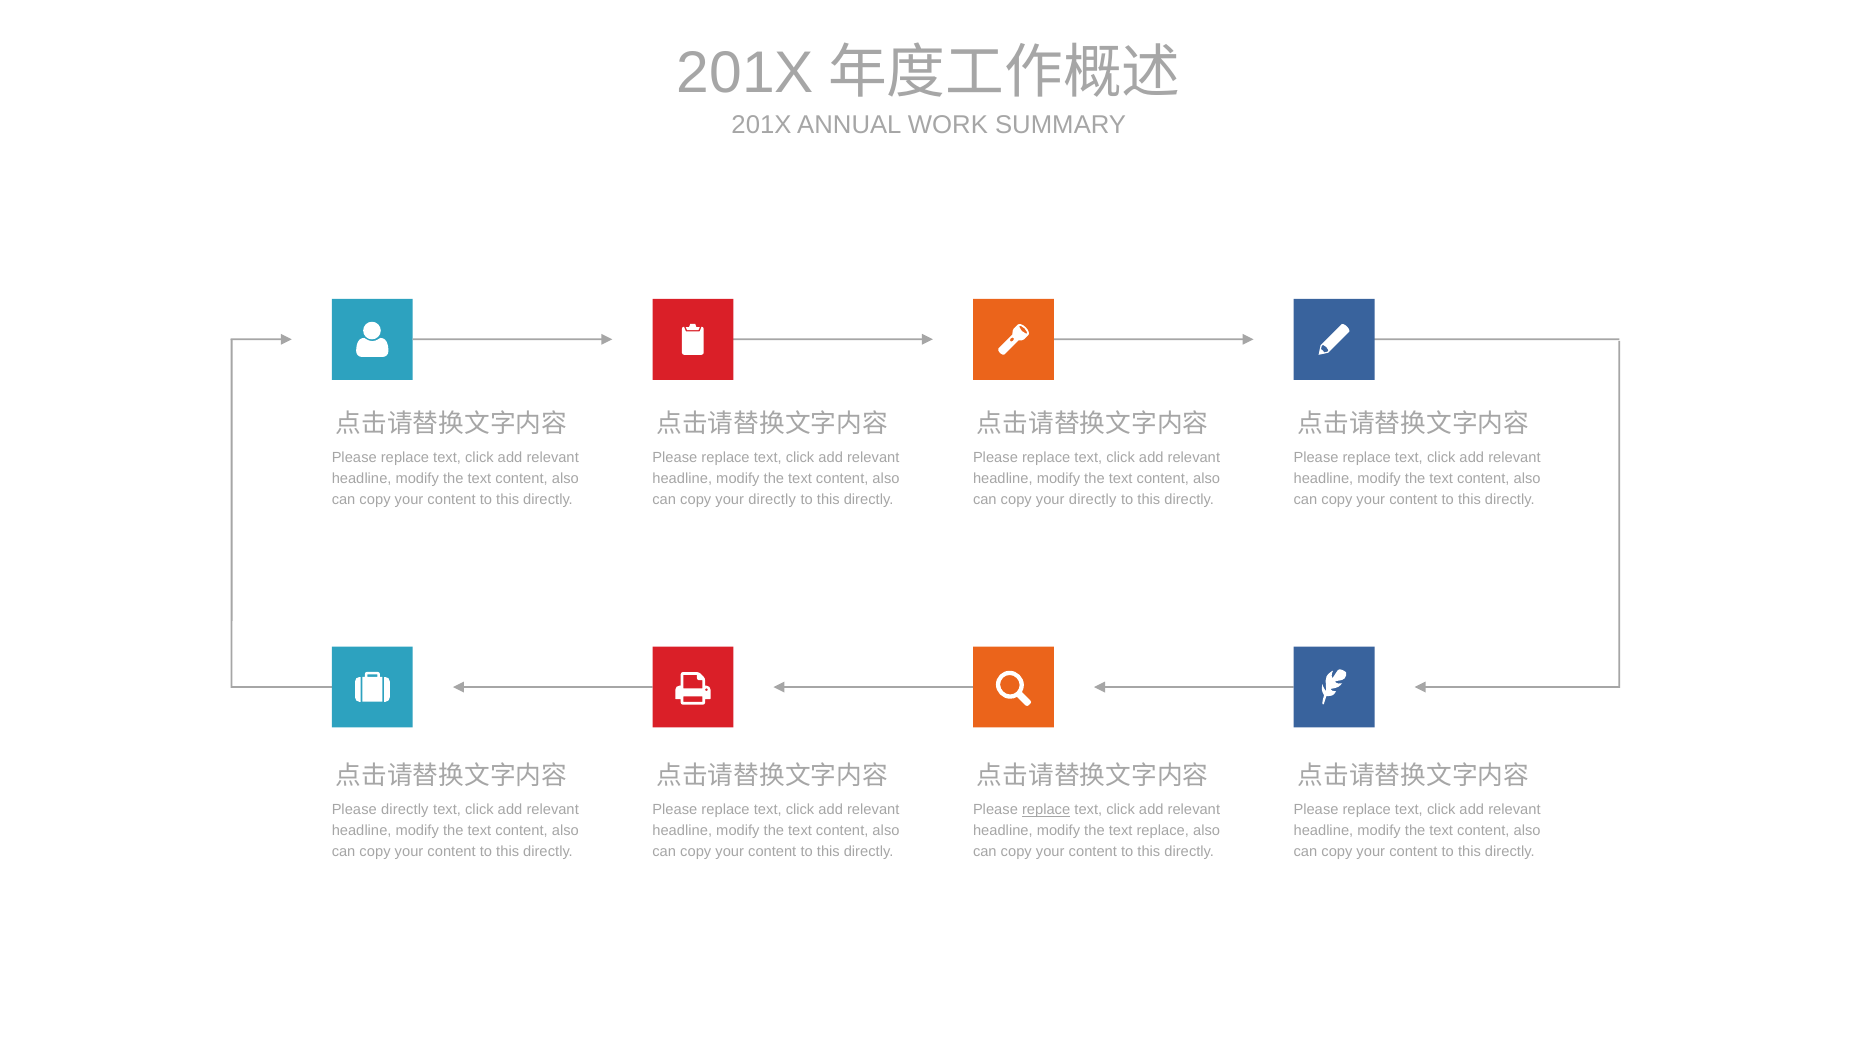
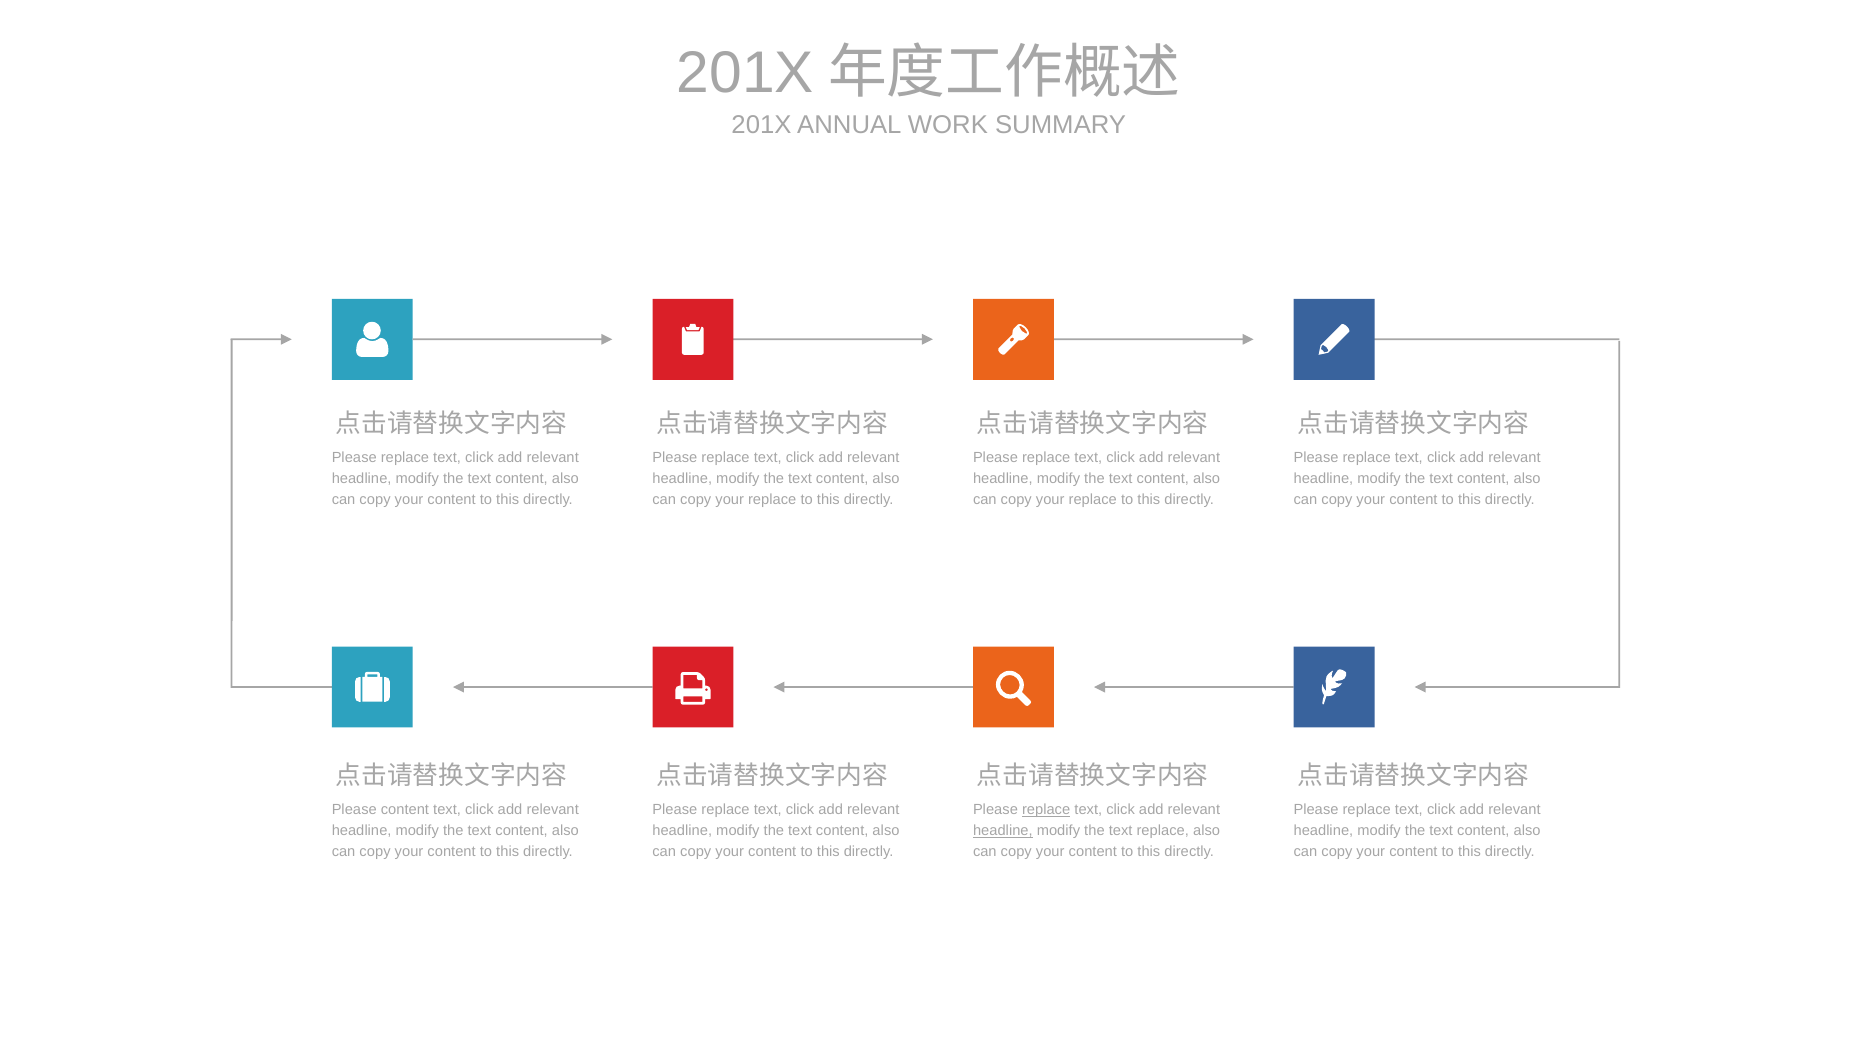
directly at (772, 500): directly -> replace
directly at (1093, 500): directly -> replace
Please directly: directly -> content
headline at (1003, 831) underline: none -> present
